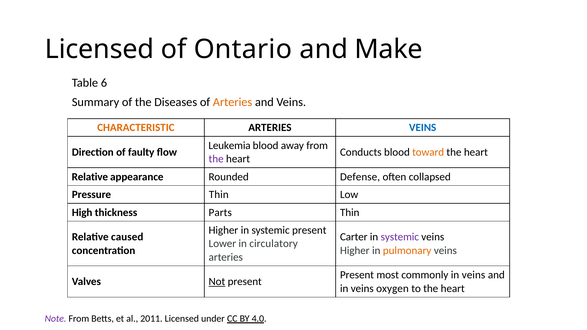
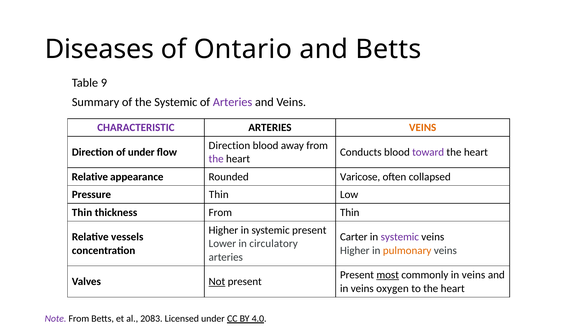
Licensed at (99, 49): Licensed -> Diseases
and Make: Make -> Betts
6: 6 -> 9
the Diseases: Diseases -> Systemic
Arteries at (233, 102) colour: orange -> purple
CHARACTERISTIC colour: orange -> purple
VEINS at (423, 128) colour: blue -> orange
Leukemia at (230, 146): Leukemia -> Direction
of faulty: faulty -> under
toward colour: orange -> purple
Defense: Defense -> Varicose
High at (82, 213): High -> Thin
thickness Parts: Parts -> From
caused: caused -> vessels
most underline: none -> present
2011: 2011 -> 2083
